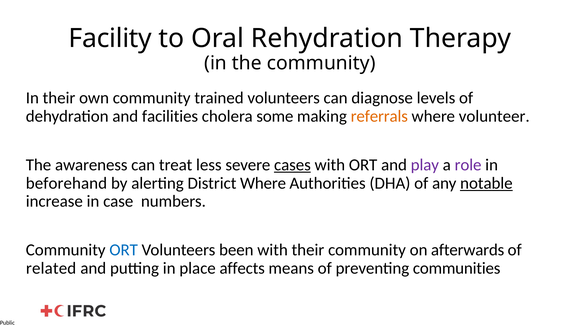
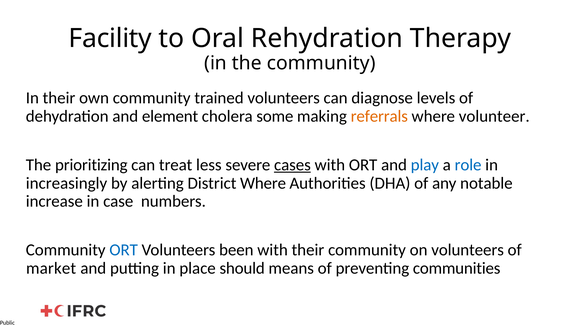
facilities: facilities -> element
awareness: awareness -> prioritizing
play colour: purple -> blue
role colour: purple -> blue
beforehand: beforehand -> increasingly
notable underline: present -> none
on afterwards: afterwards -> volunteers
related: related -> market
affects: affects -> should
